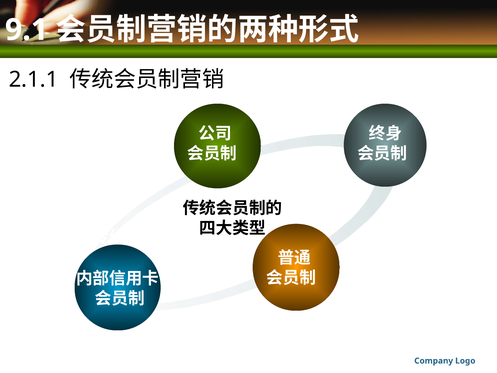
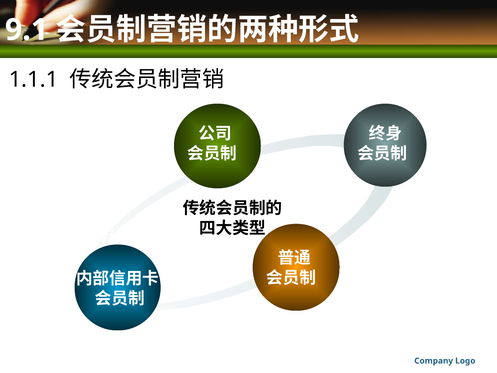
2.1.1: 2.1.1 -> 1.1.1
